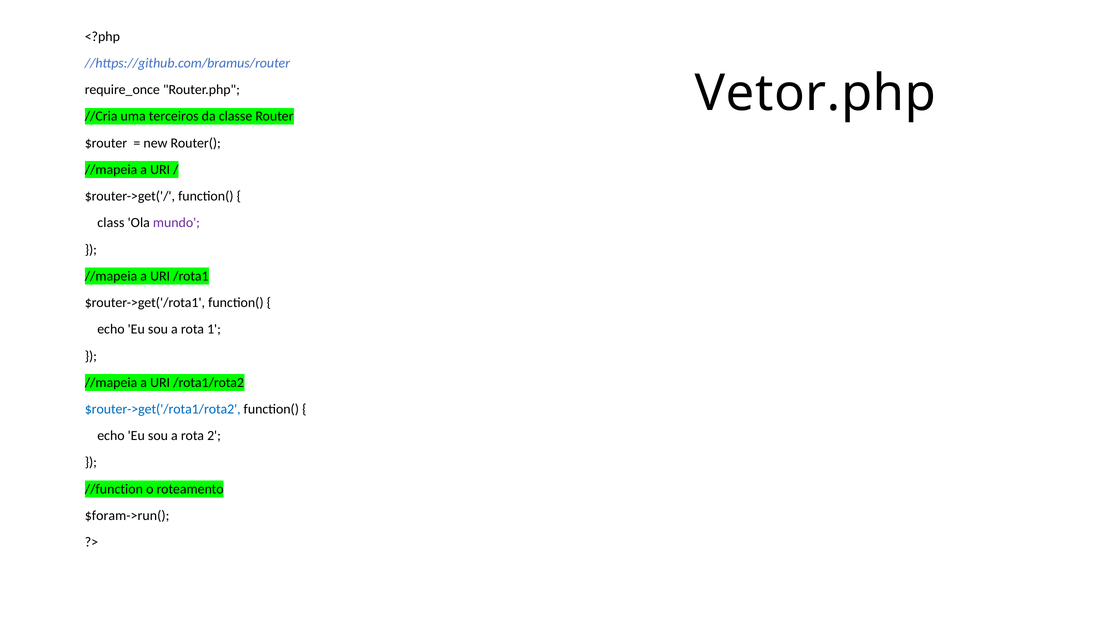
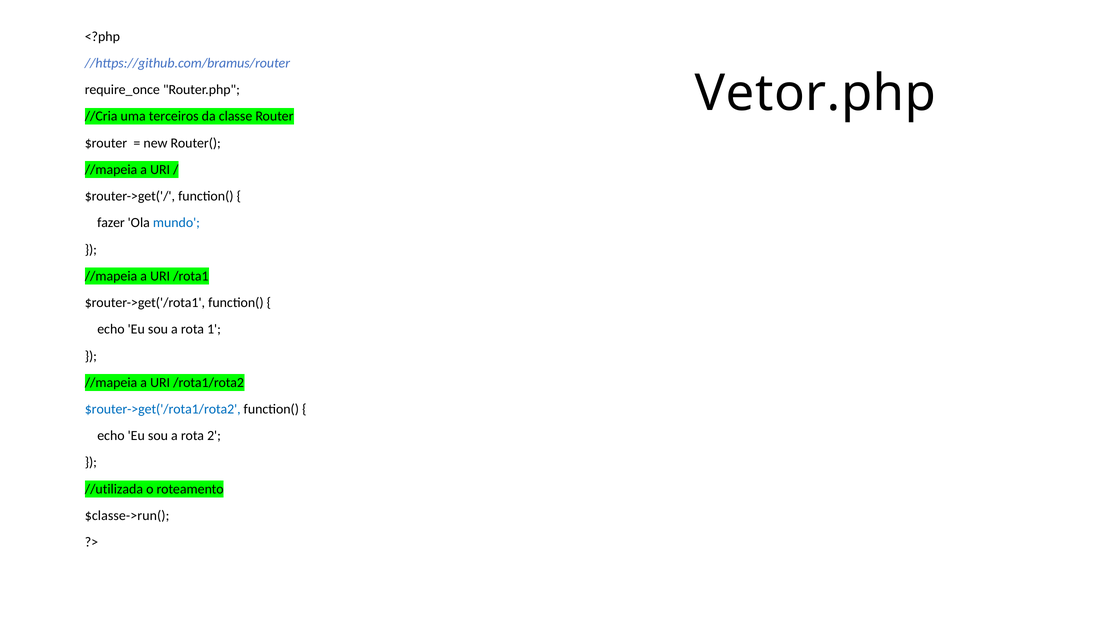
class: class -> fazer
mundo colour: purple -> blue
//function: //function -> //utilizada
$foram->run(: $foram->run( -> $classe->run(
